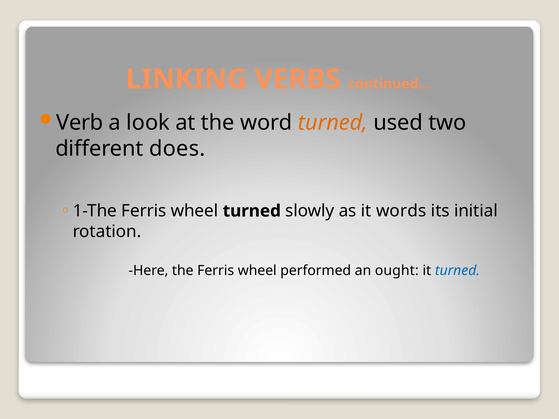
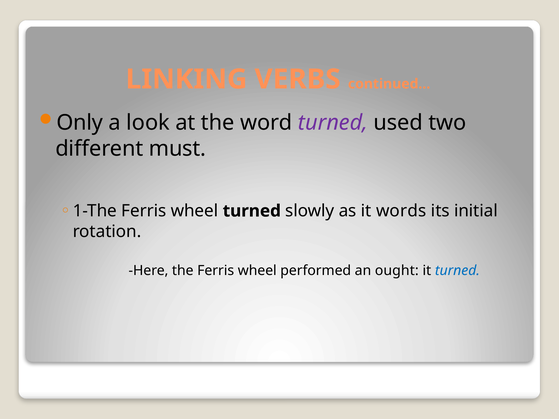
Verb: Verb -> Only
turned at (333, 123) colour: orange -> purple
does: does -> must
